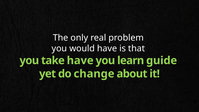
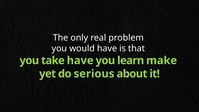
guide: guide -> make
change: change -> serious
